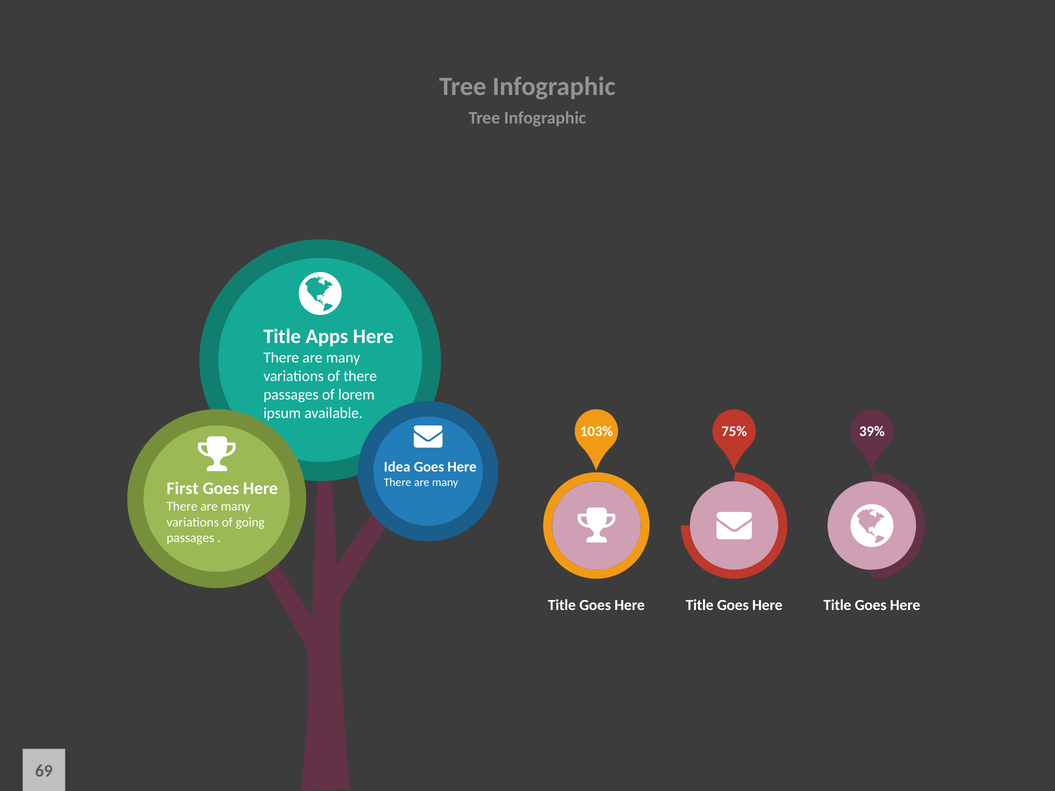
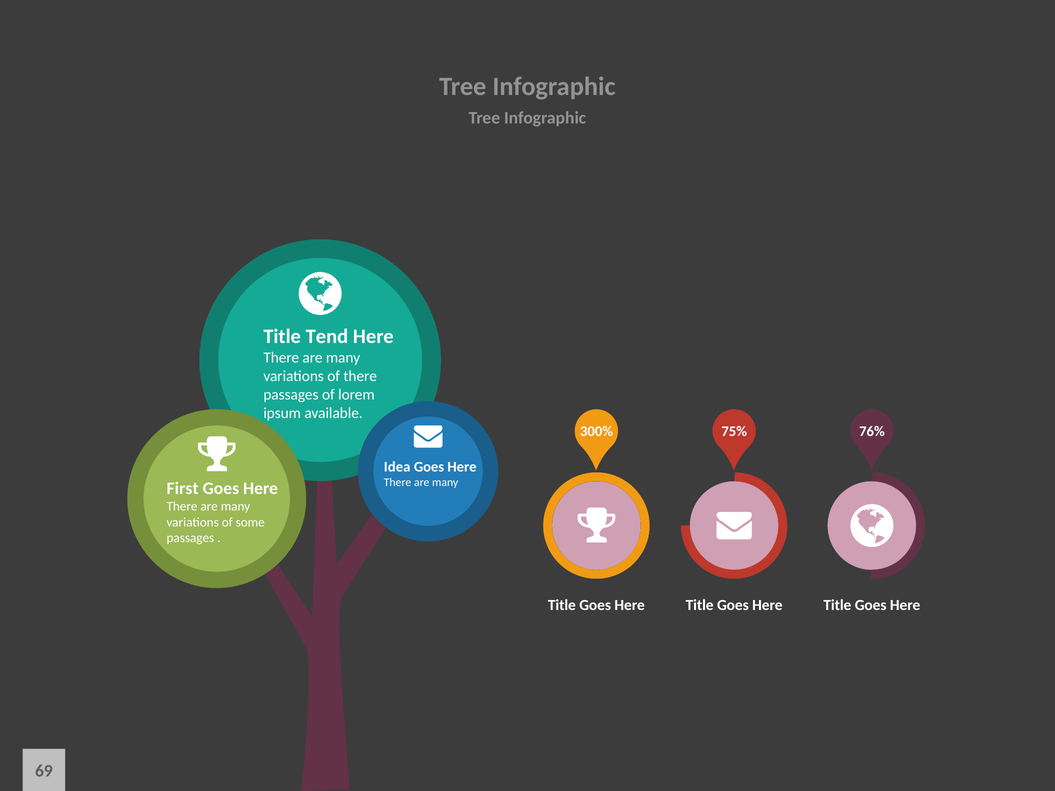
Apps: Apps -> Tend
103%: 103% -> 300%
39%: 39% -> 76%
going: going -> some
